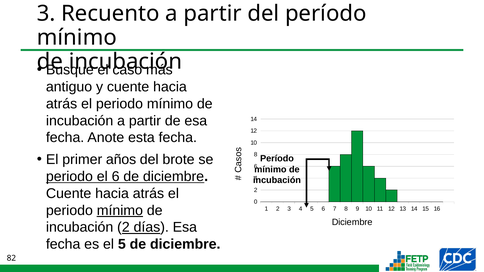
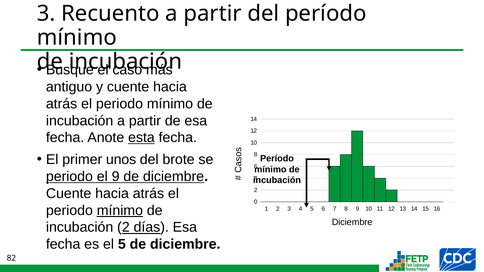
esta underline: none -> present
años: años -> unos
el 6: 6 -> 9
